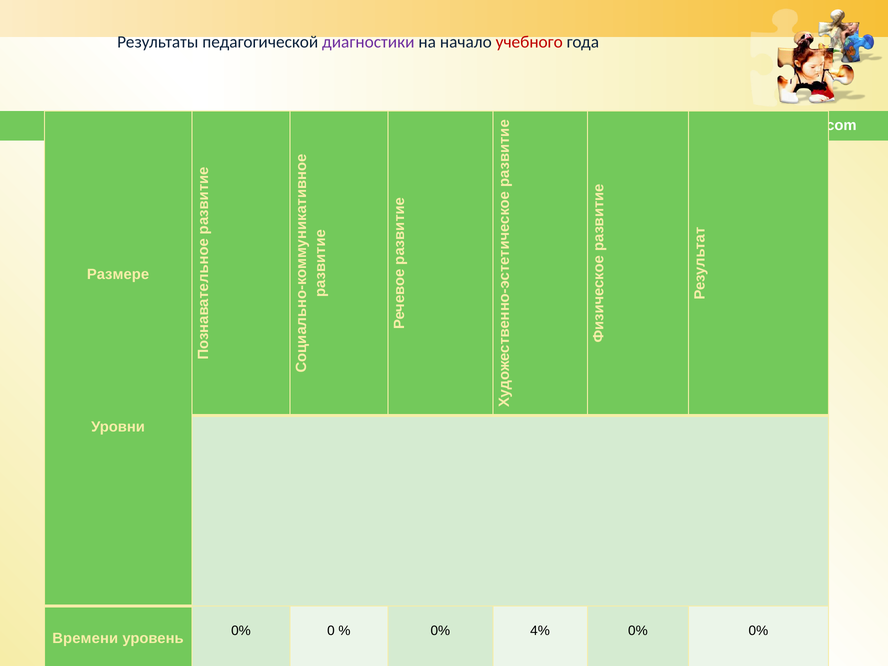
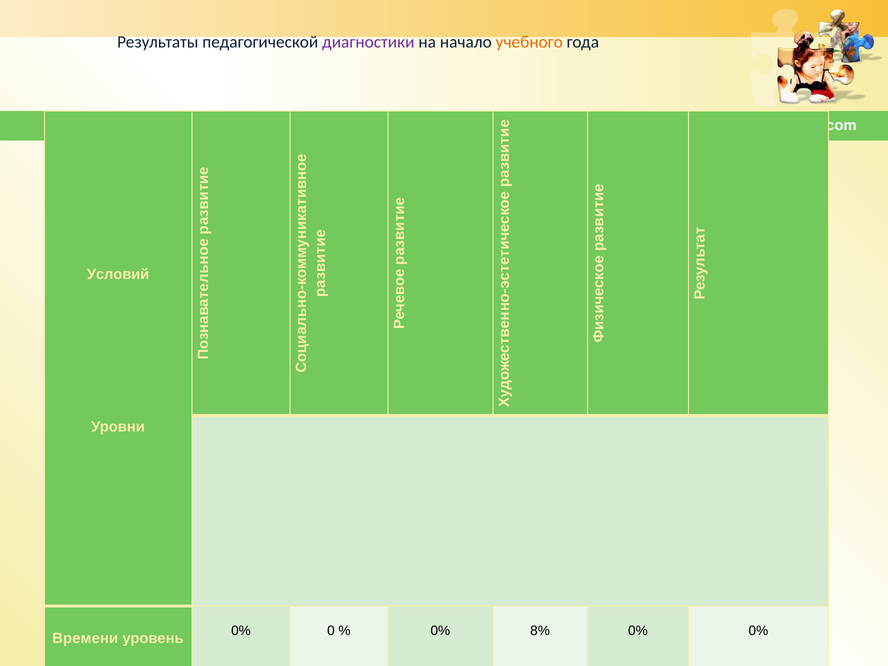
учебного colour: red -> orange
Размере: Размере -> Условий
4%: 4% -> 8%
